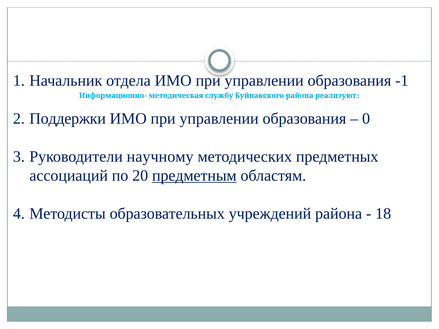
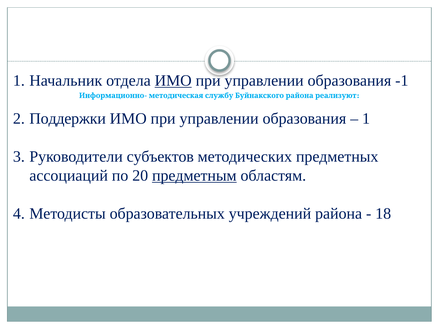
ИМО at (173, 81) underline: none -> present
0 at (366, 119): 0 -> 1
научному: научному -> субъектов
